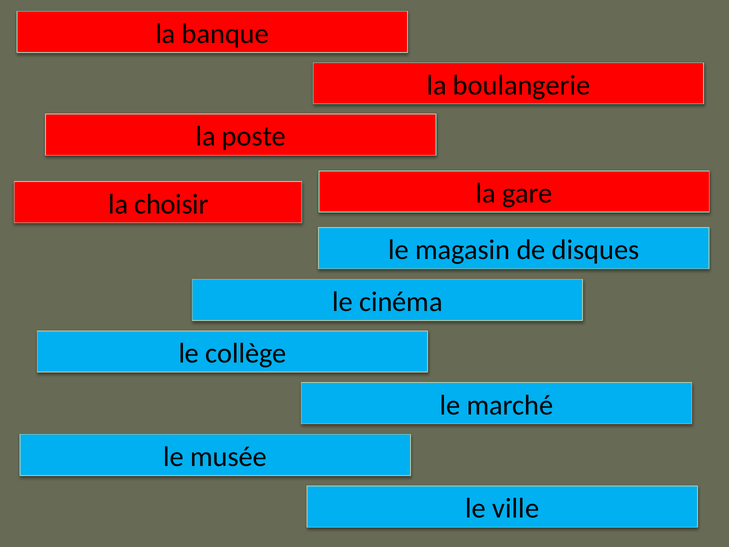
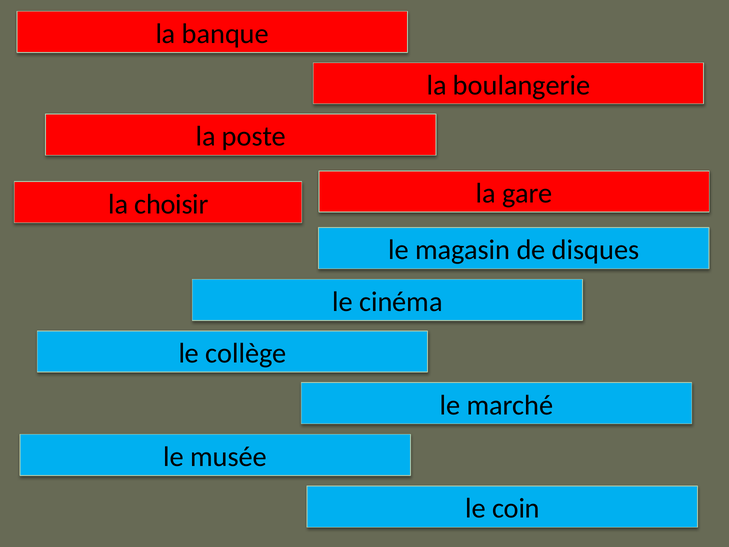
ville: ville -> coin
